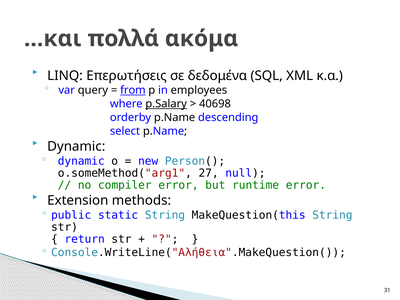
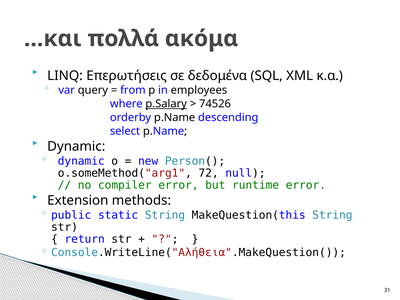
from underline: present -> none
40698: 40698 -> 74526
27: 27 -> 72
